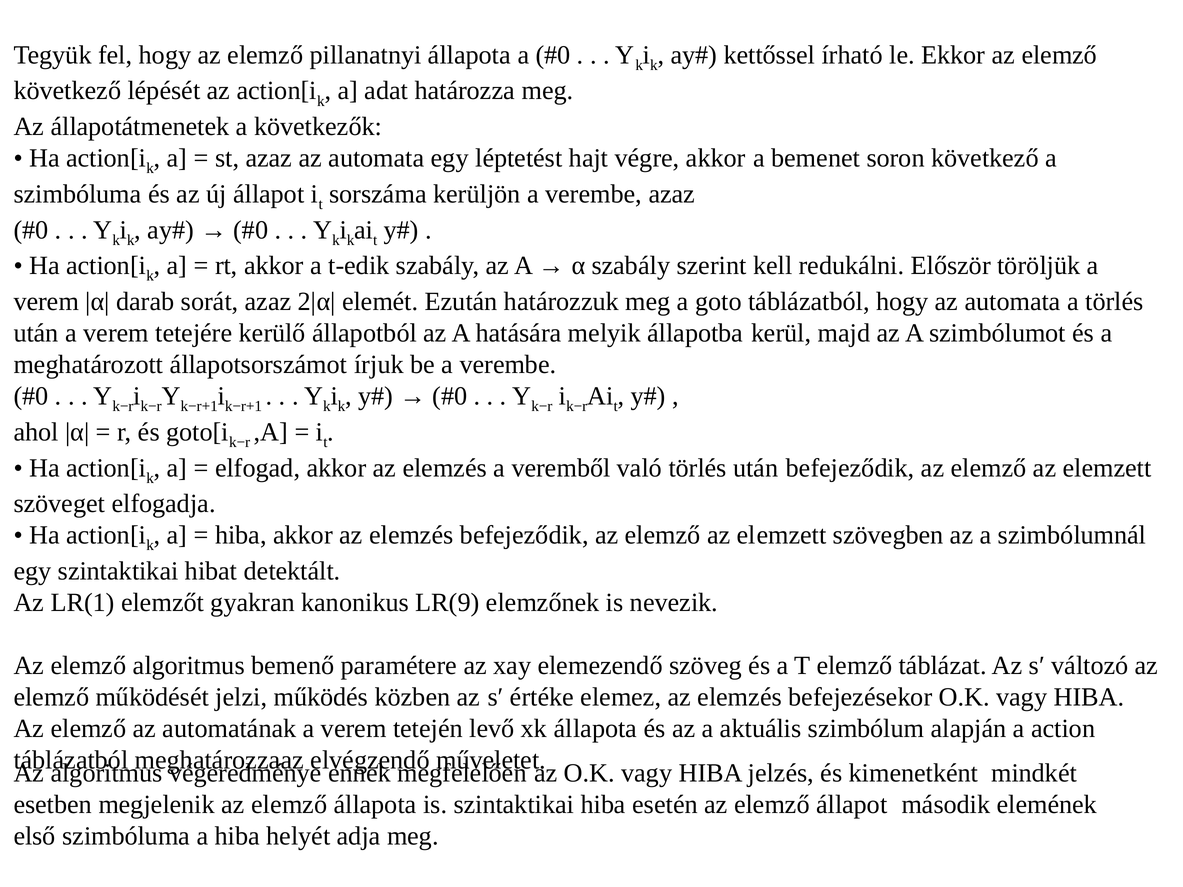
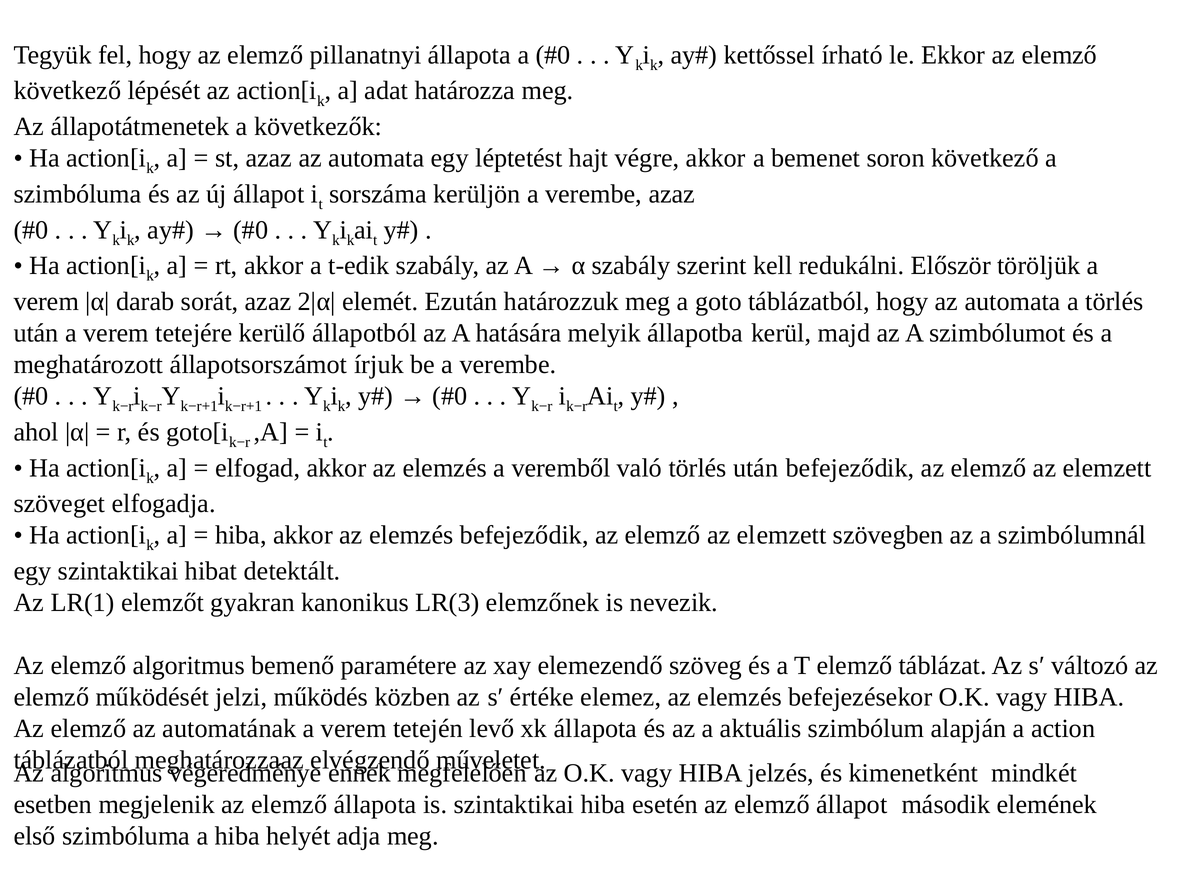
LR(9: LR(9 -> LR(3
